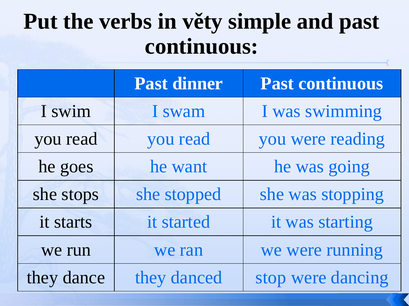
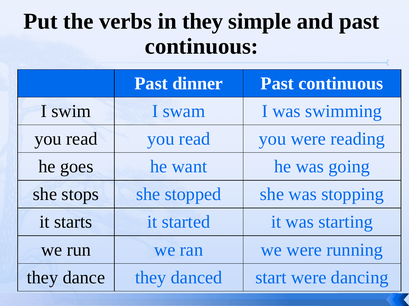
in věty: věty -> they
stop: stop -> start
